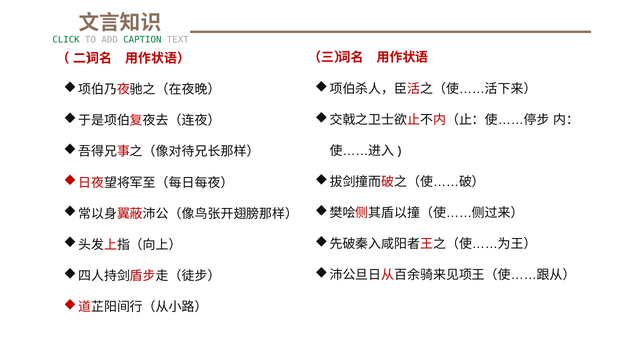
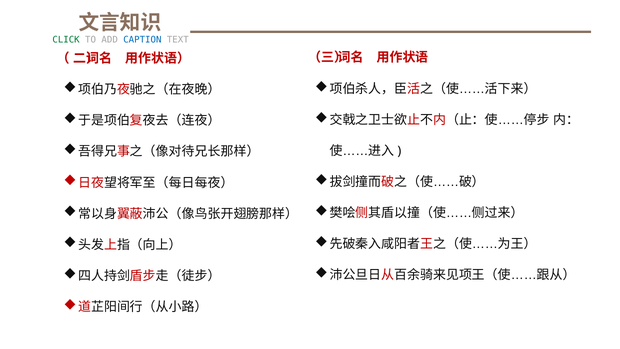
CAPTION colour: green -> blue
